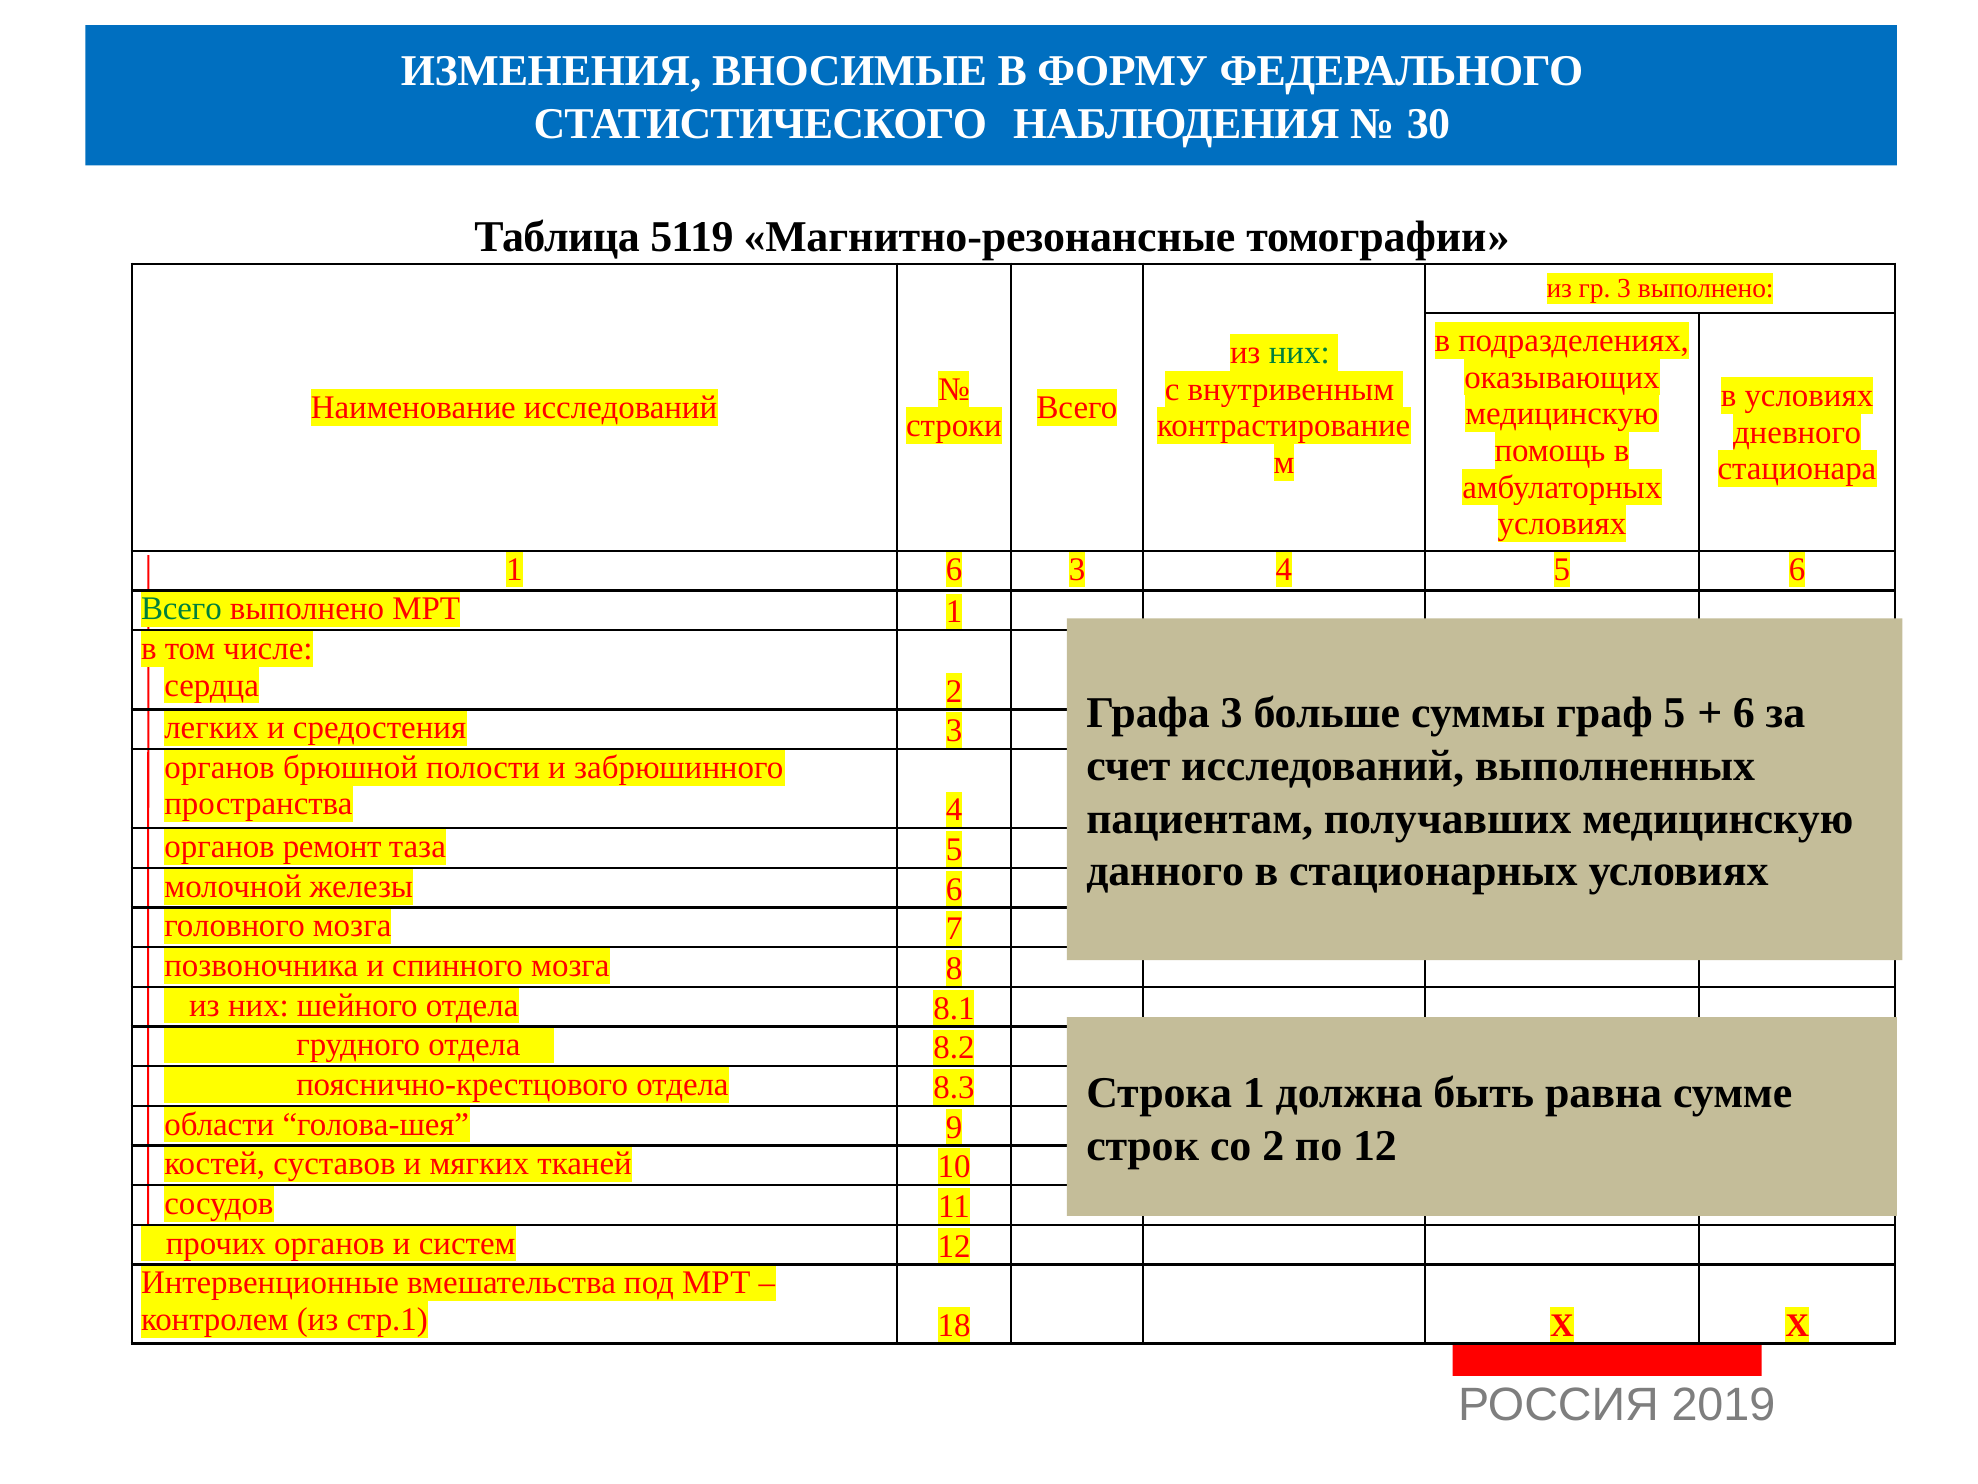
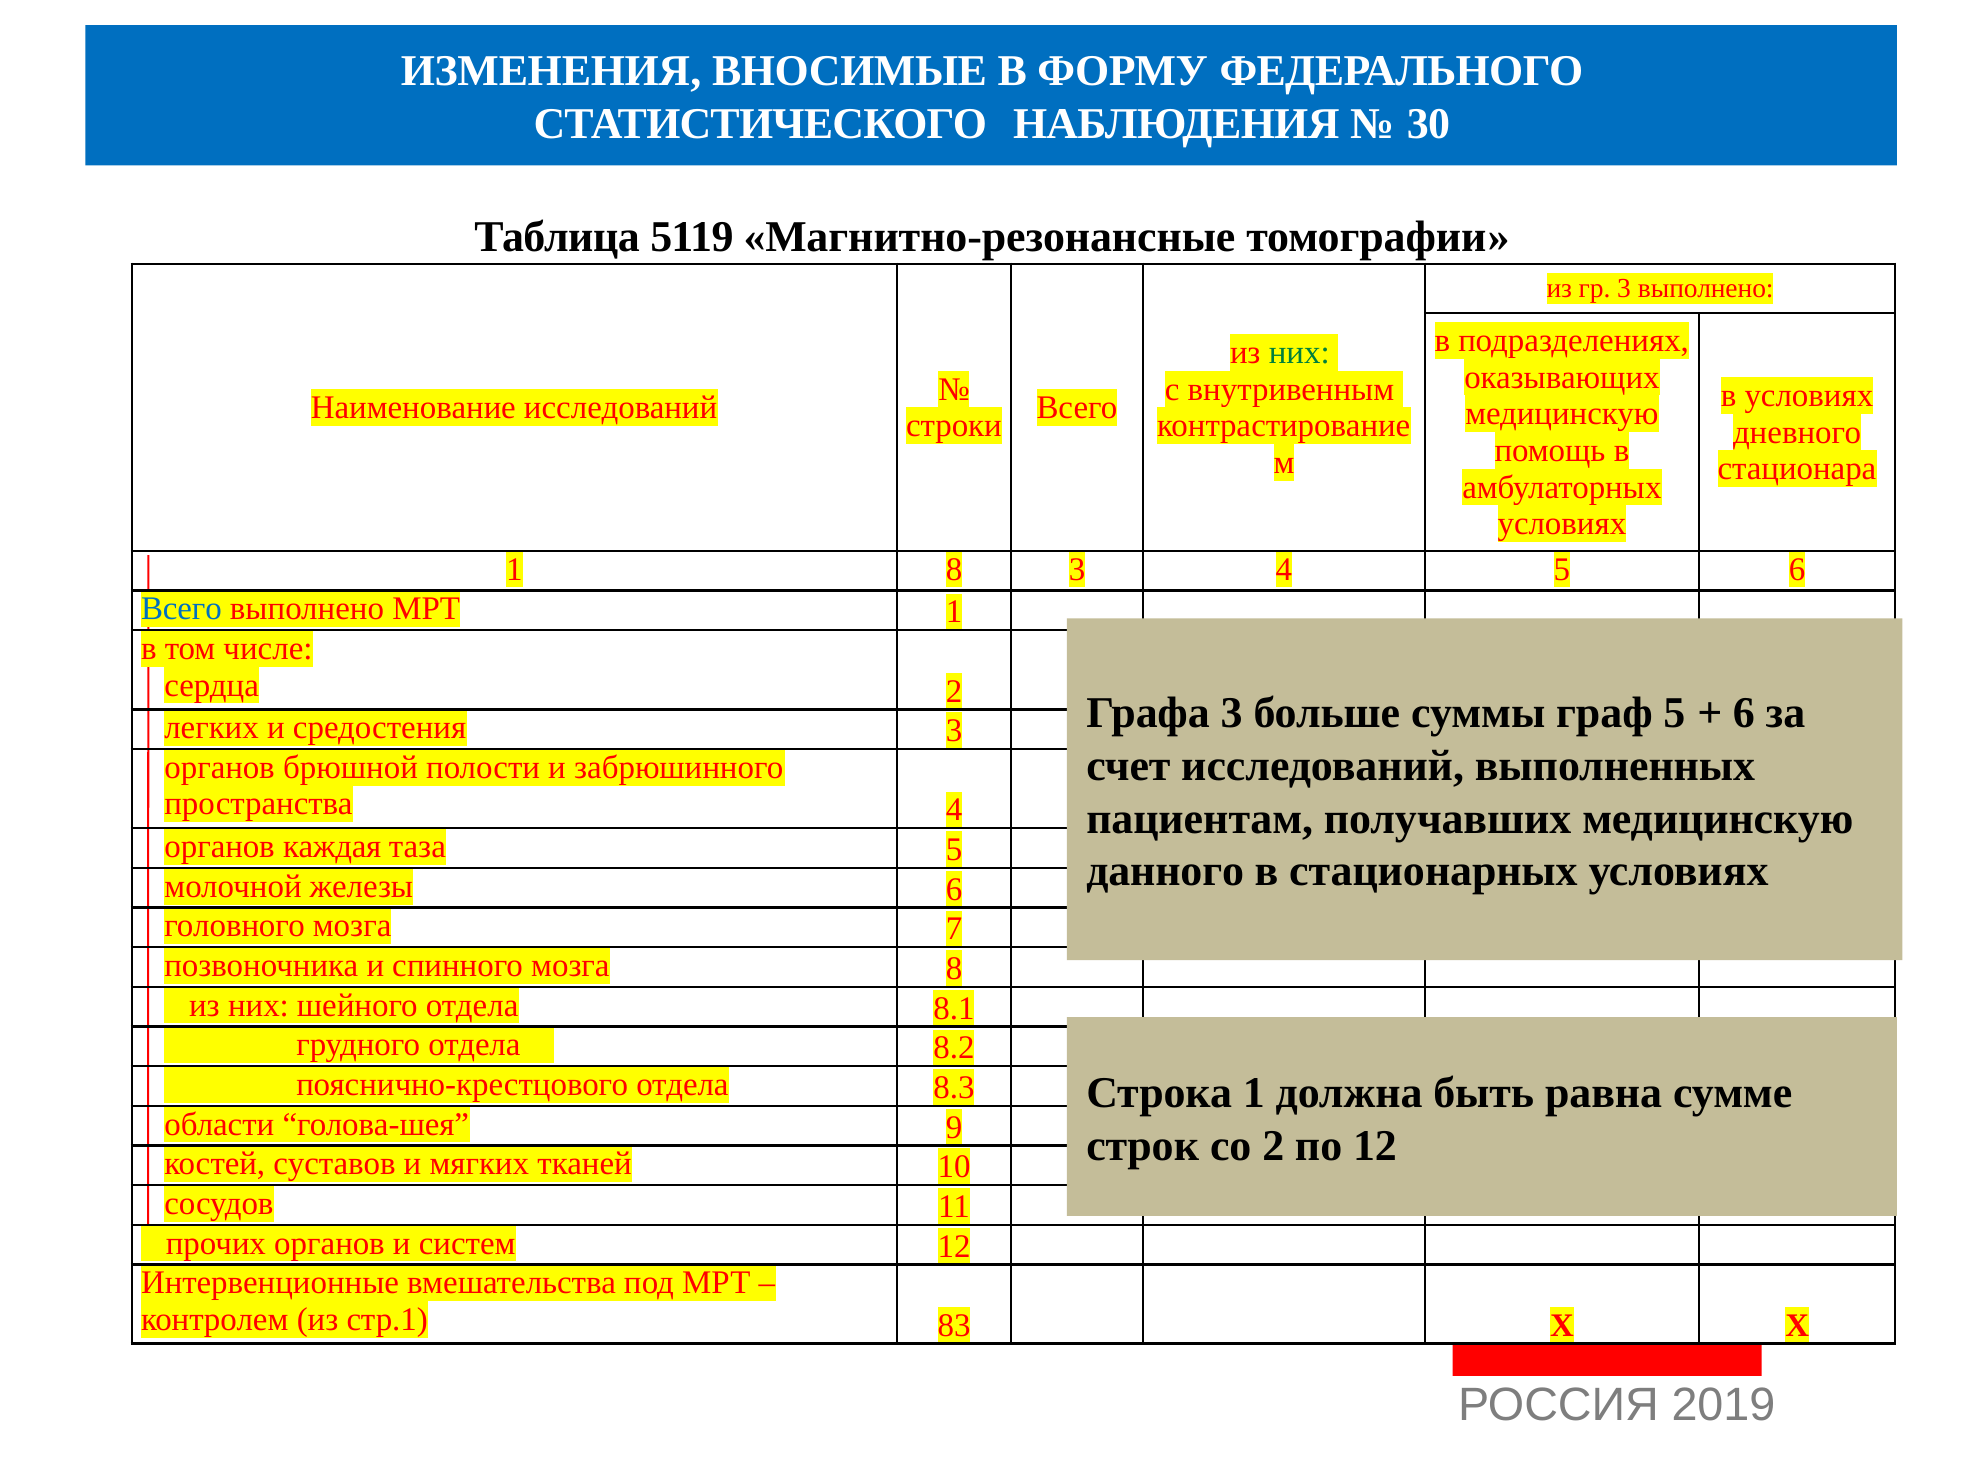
1 6: 6 -> 8
Всего at (182, 609) colour: green -> blue
ремонт: ремонт -> каждая
18: 18 -> 83
